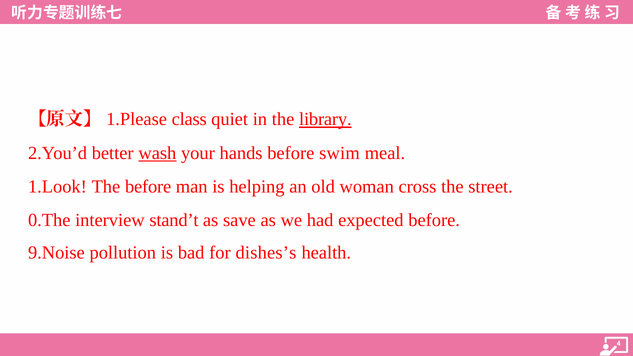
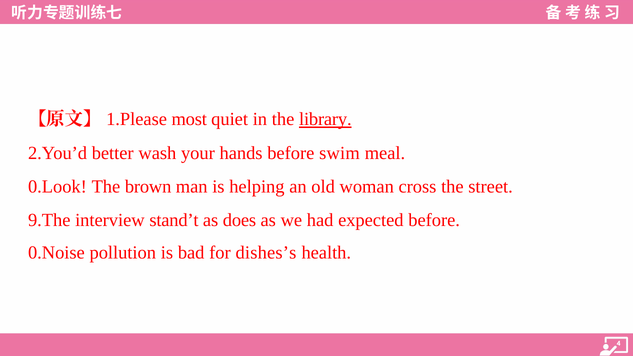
class: class -> most
wash underline: present -> none
1.Look: 1.Look -> 0.Look
The before: before -> brown
0.The: 0.The -> 9.The
save: save -> does
9.Noise: 9.Noise -> 0.Noise
